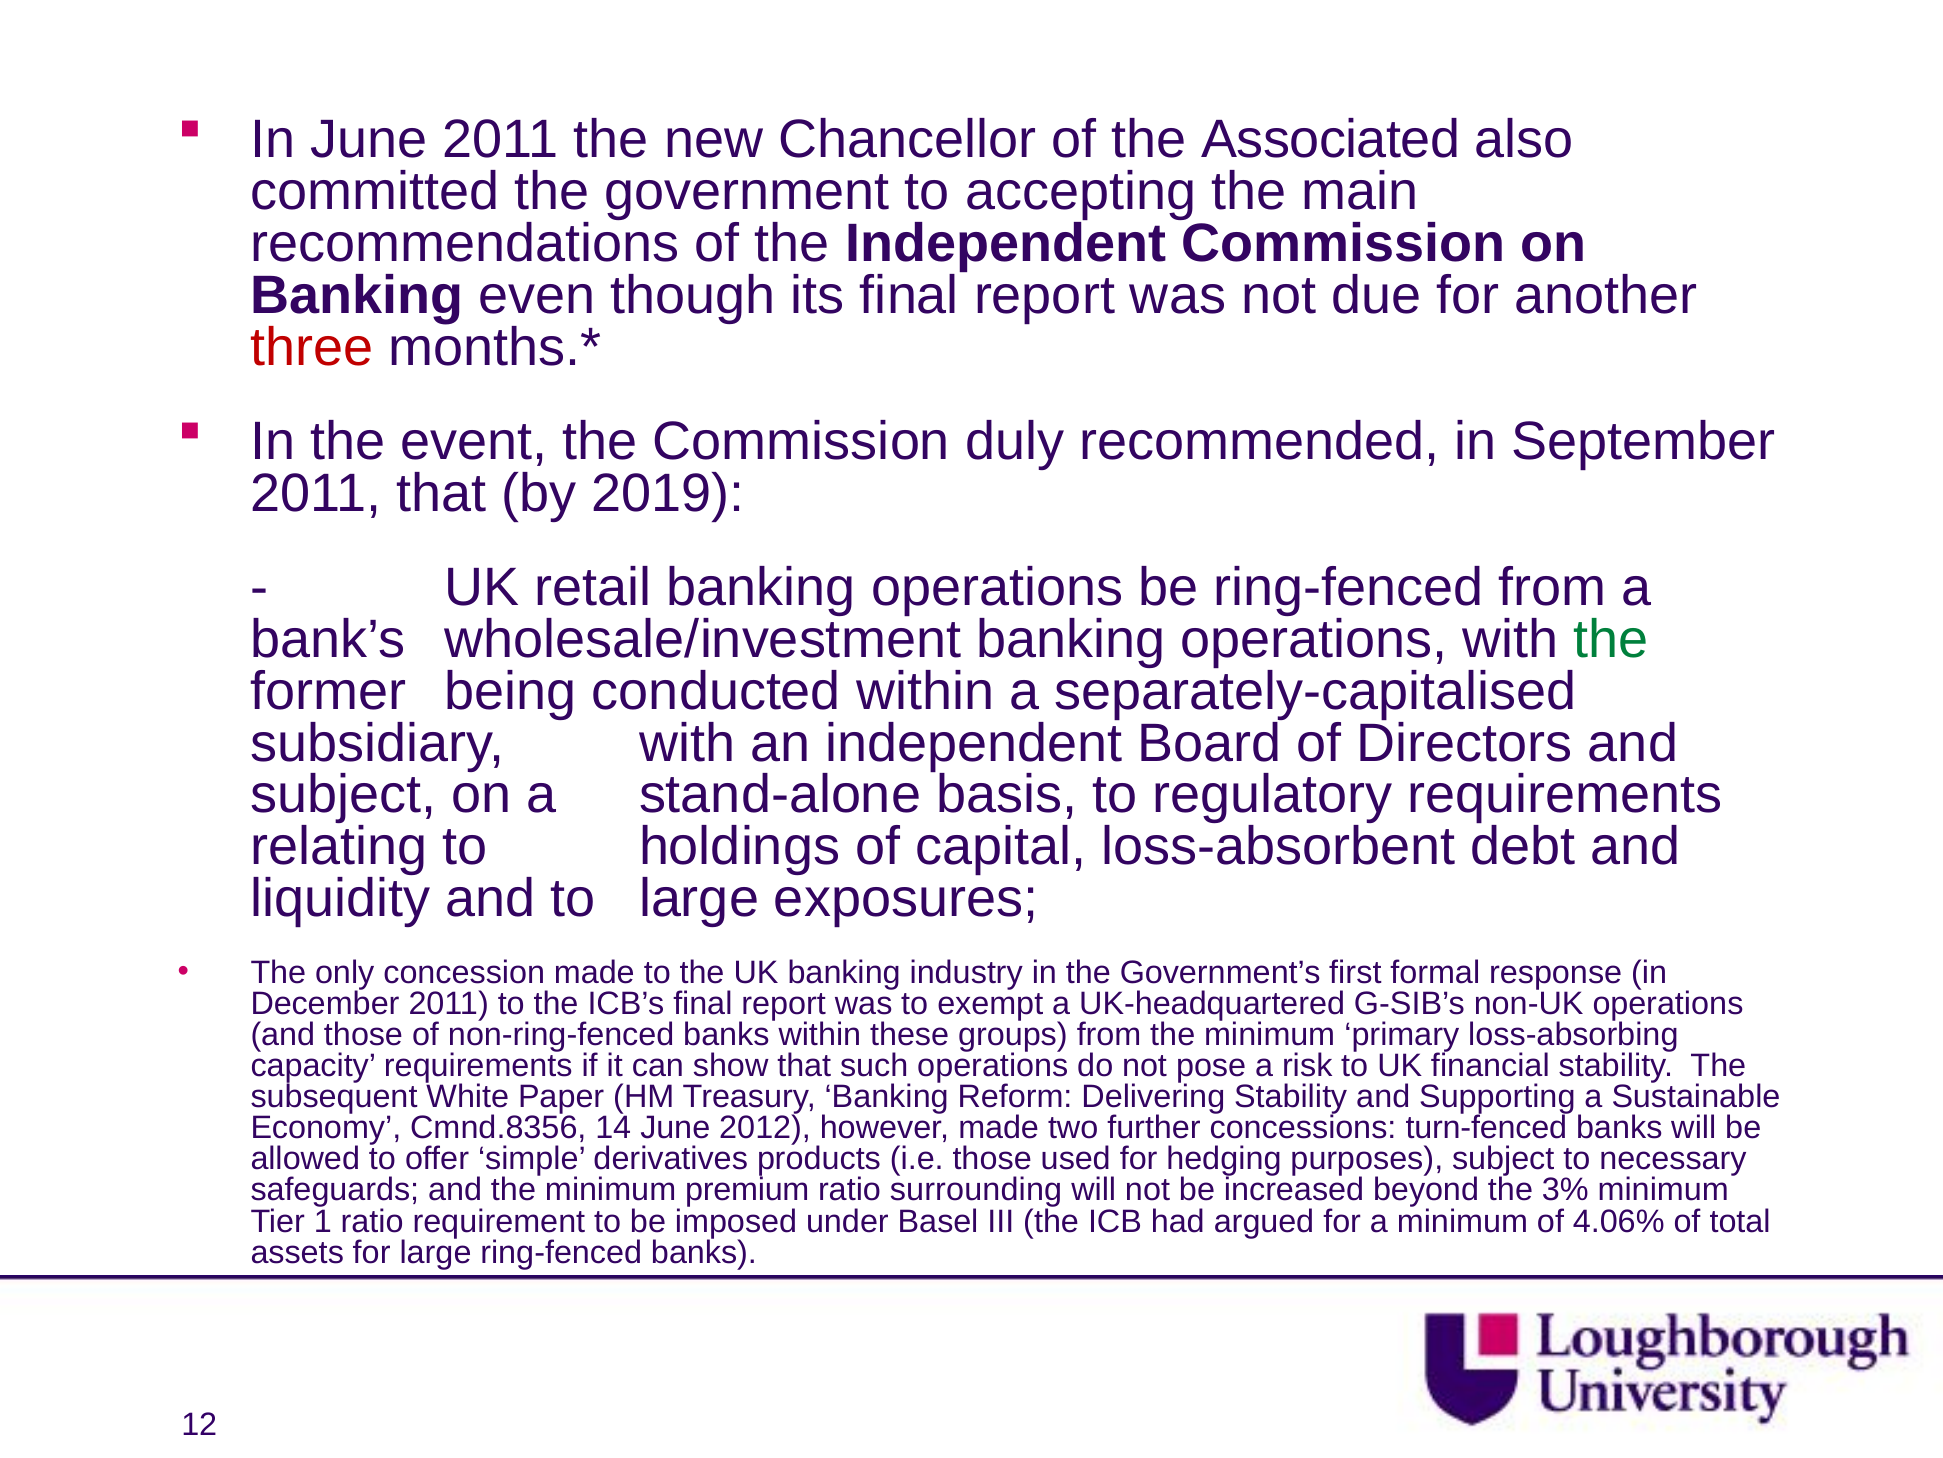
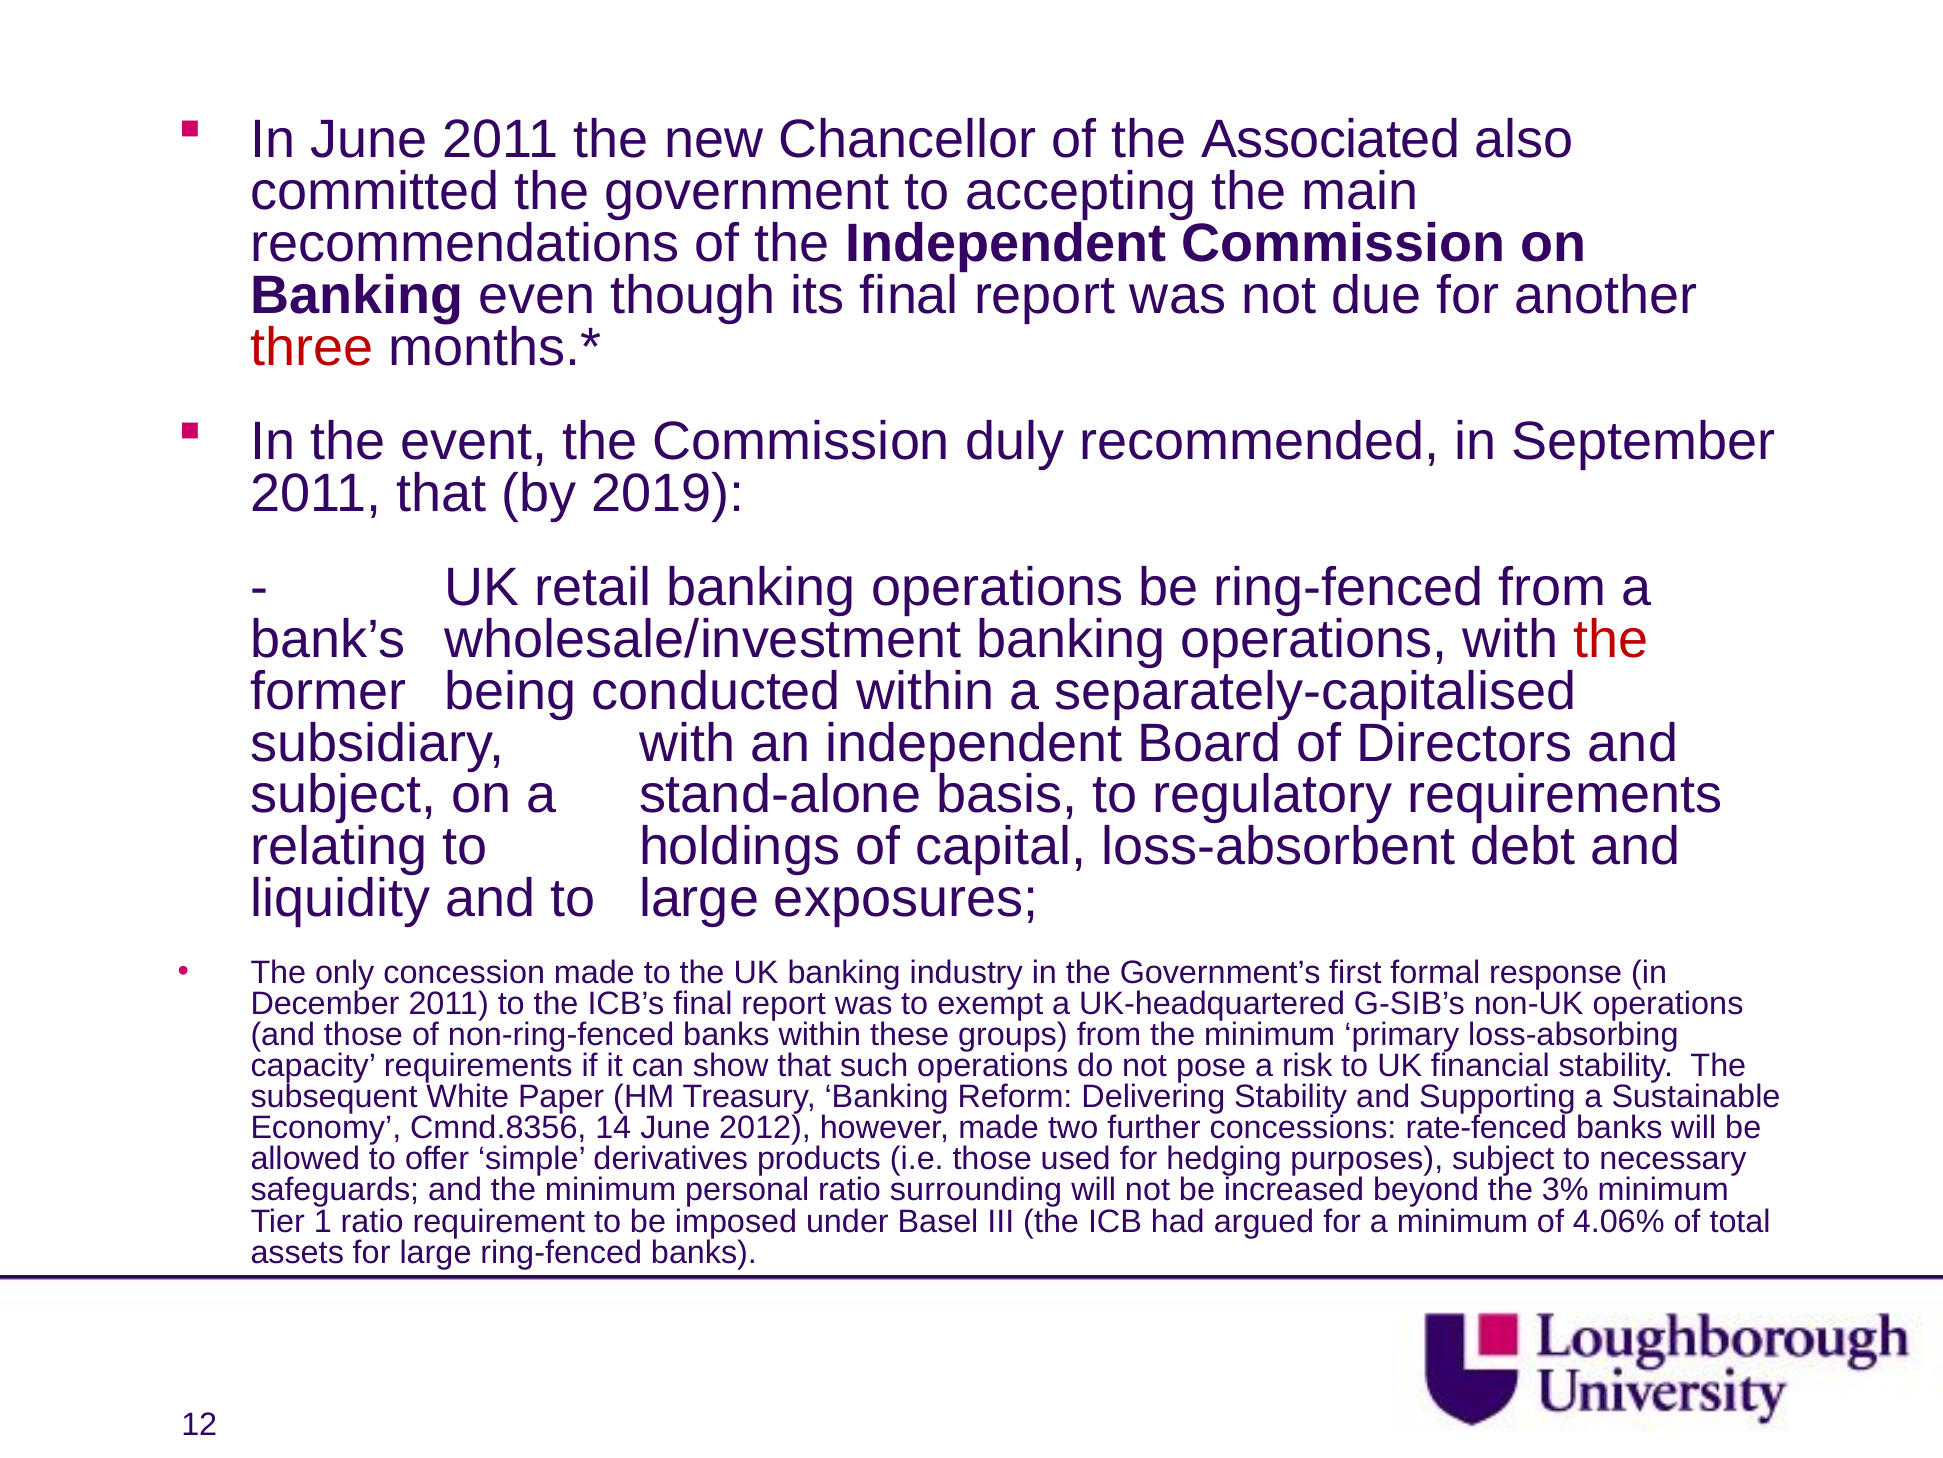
the at (1611, 639) colour: green -> red
turn-fenced: turn-fenced -> rate-fenced
premium: premium -> personal
